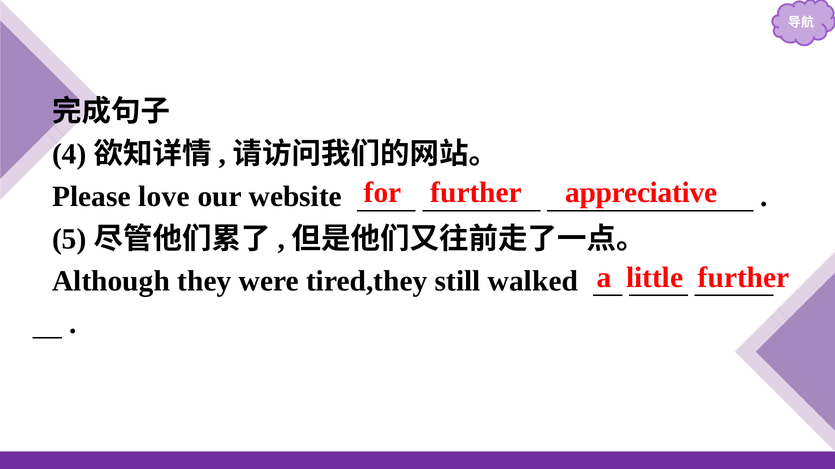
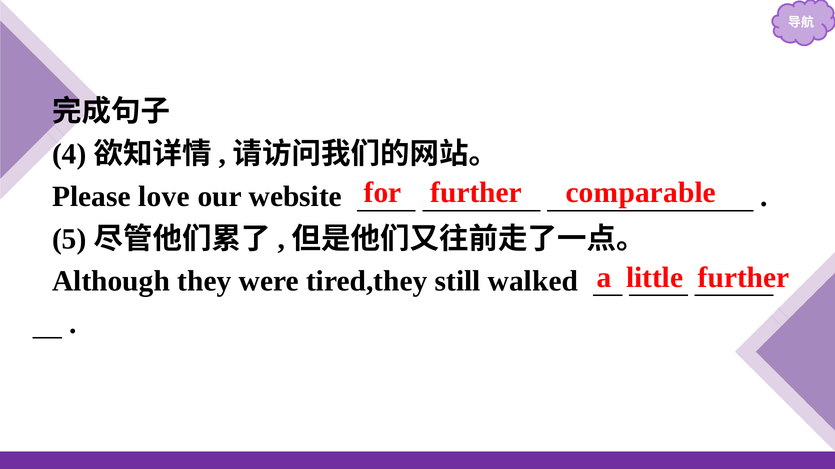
appreciative: appreciative -> comparable
